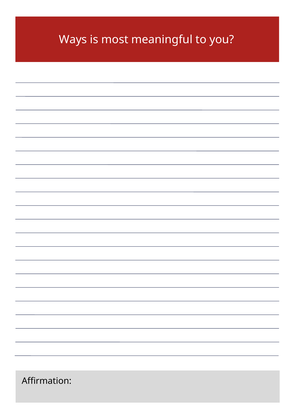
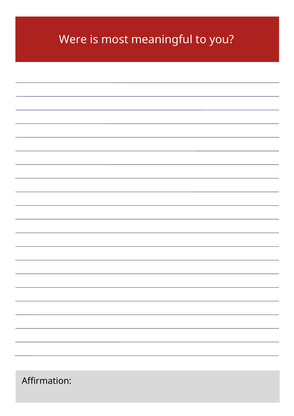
Ways: Ways -> Were
